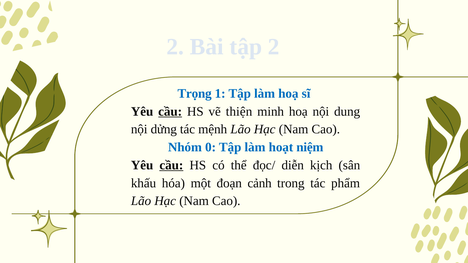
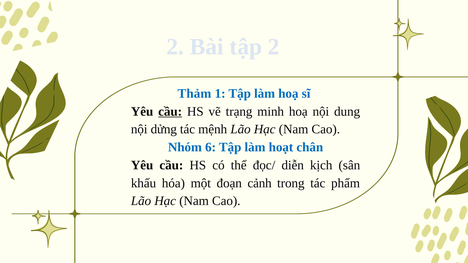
Trọng: Trọng -> Thảm
thiện: thiện -> trạng
0: 0 -> 6
niệm: niệm -> chân
cầu at (171, 165) underline: present -> none
